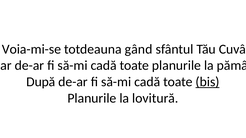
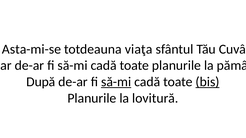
Voia-mi-se: Voia-mi-se -> Asta-mi-se
gând: gând -> viaţa
să-mi at (116, 82) underline: none -> present
